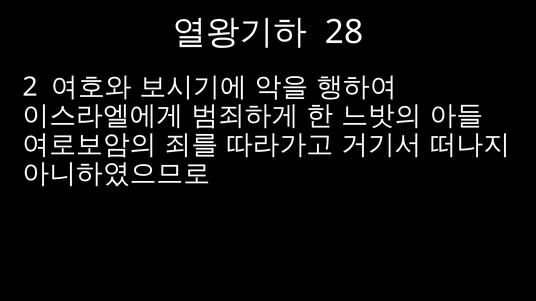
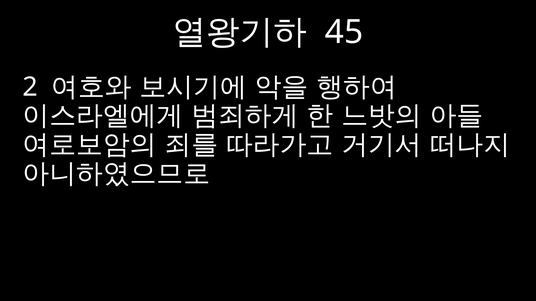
28: 28 -> 45
